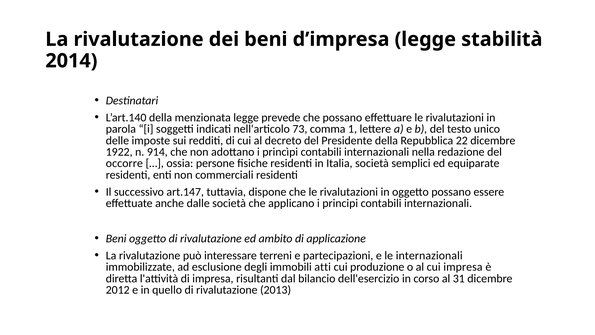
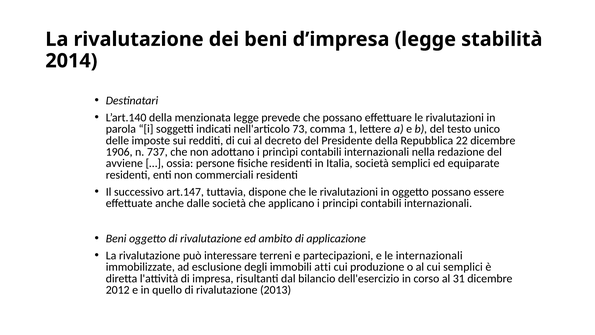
1922: 1922 -> 1906
914: 914 -> 737
occorre: occorre -> avviene
cui impresa: impresa -> semplici
